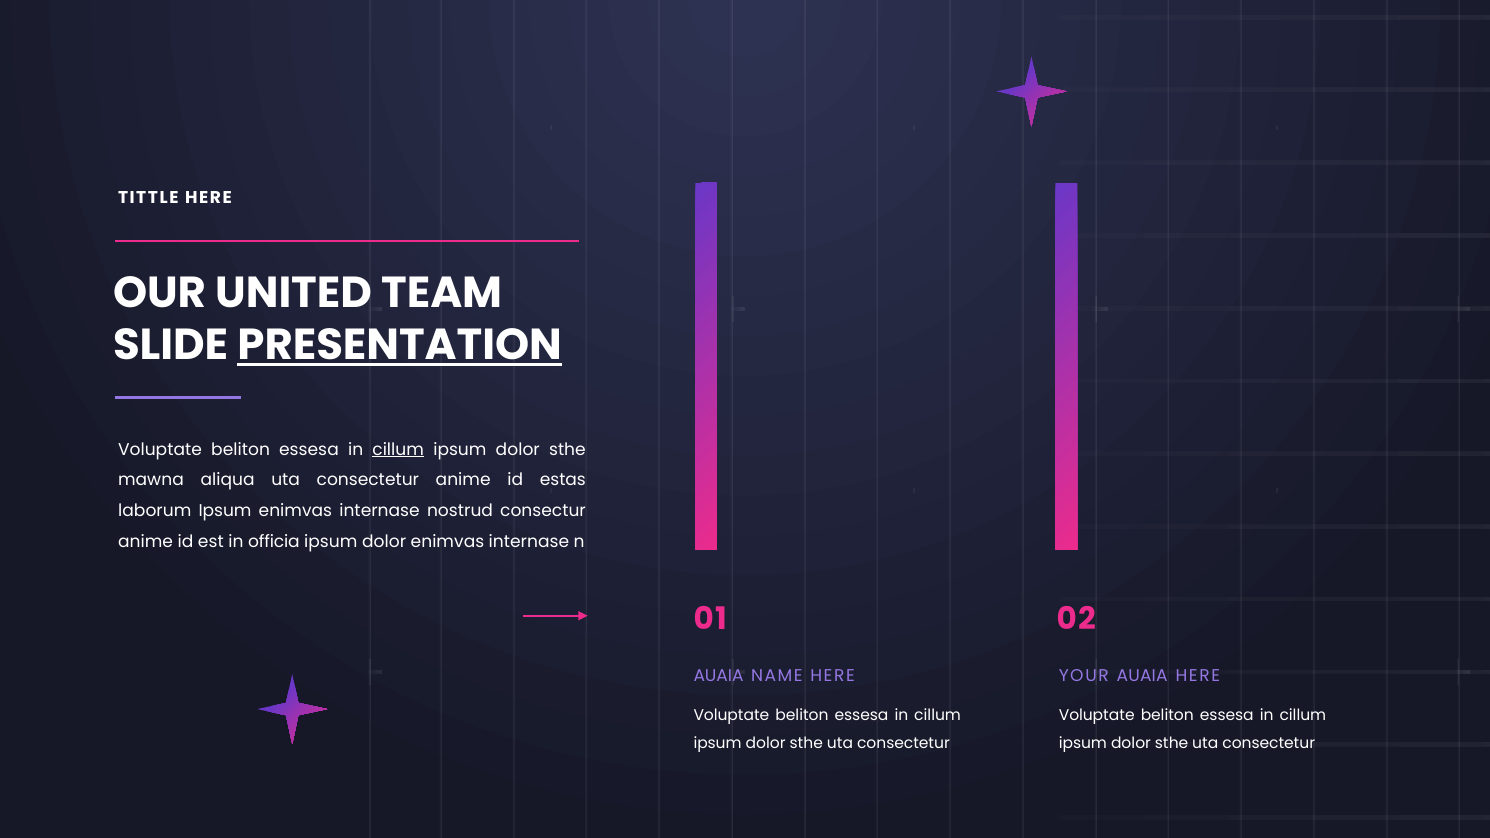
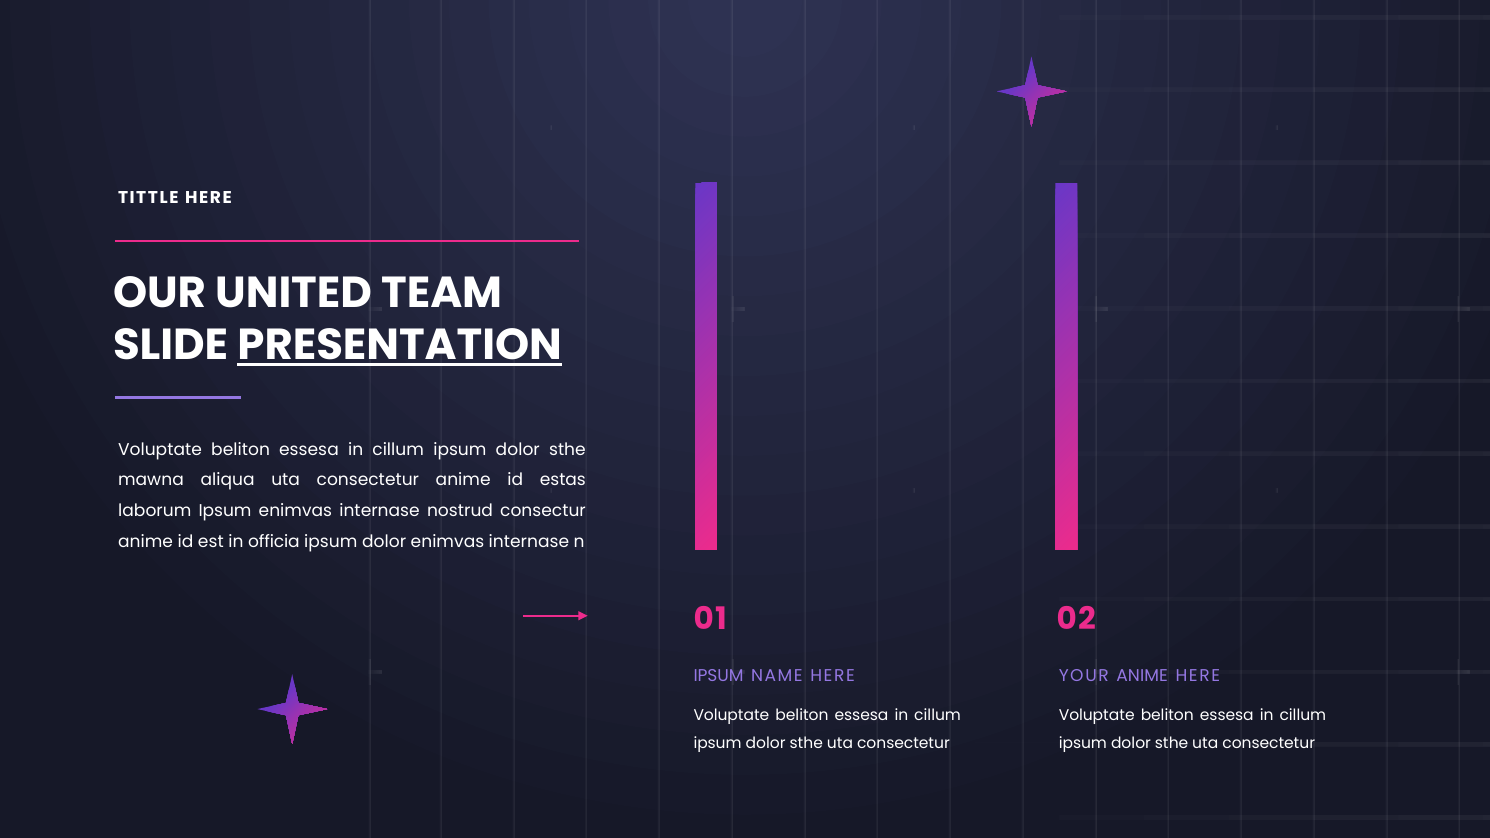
cillum at (398, 450) underline: present -> none
AUAIA at (719, 676): AUAIA -> IPSUM
YOUR AUAIA: AUAIA -> ANIME
